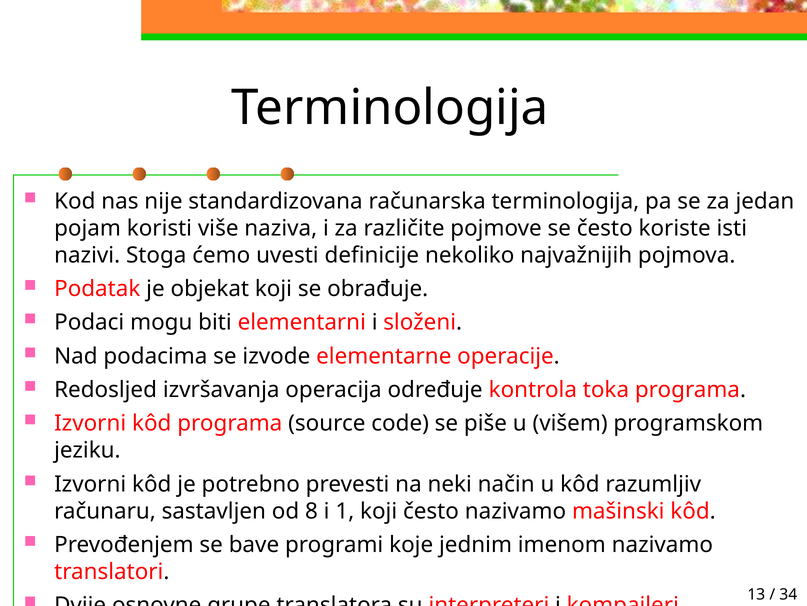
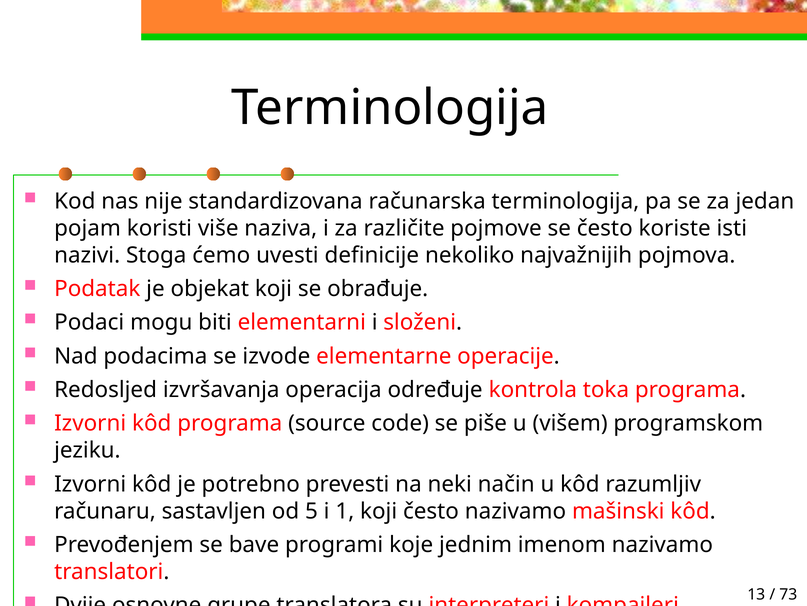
8: 8 -> 5
34: 34 -> 73
